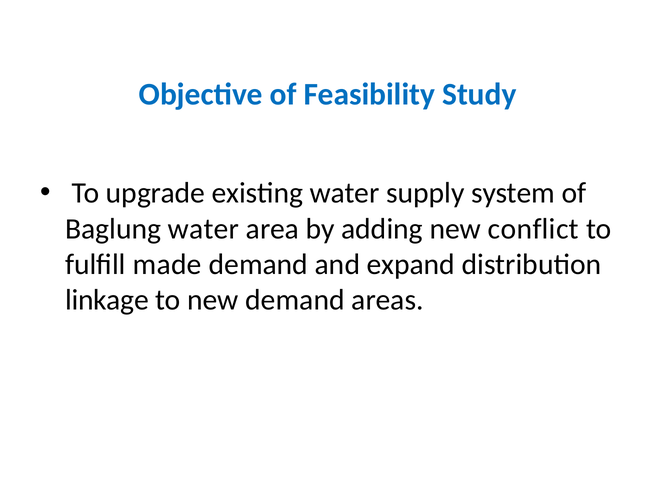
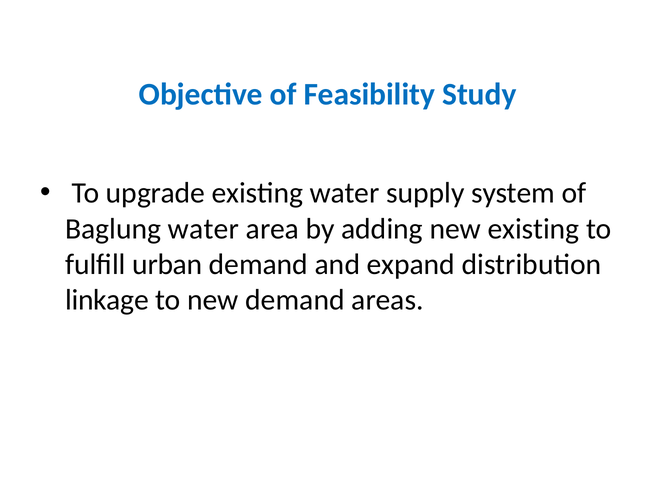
new conflict: conflict -> existing
made: made -> urban
